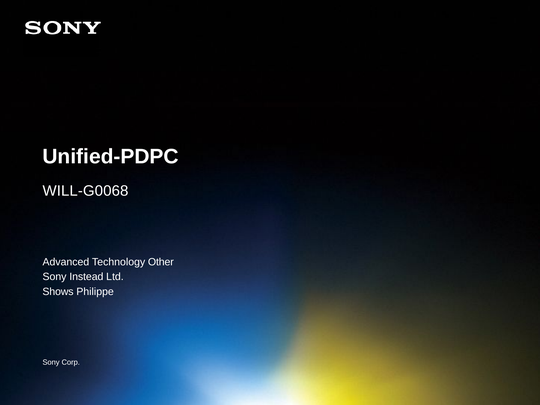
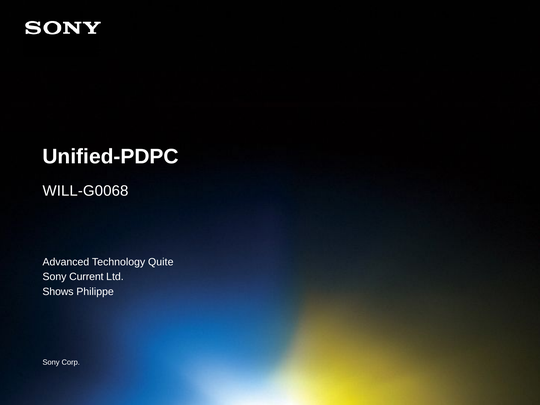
Other: Other -> Quite
Instead: Instead -> Current
